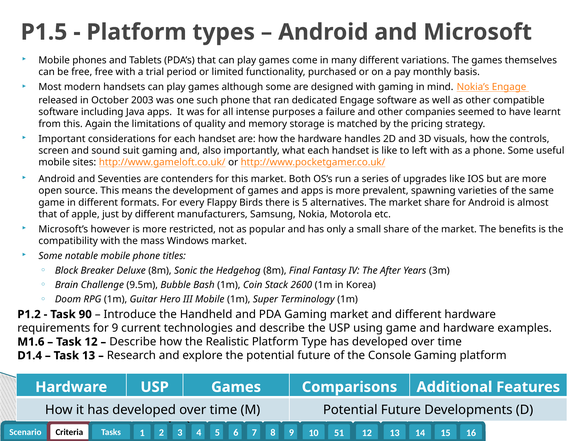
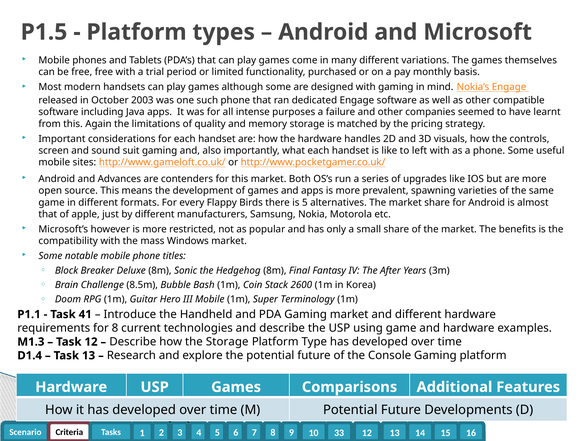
Seventies: Seventies -> Advances
9.5m: 9.5m -> 8.5m
P1.2: P1.2 -> P1.1
90: 90 -> 41
for 9: 9 -> 8
M1.6: M1.6 -> M1.3
the Realistic: Realistic -> Storage
51: 51 -> 33
